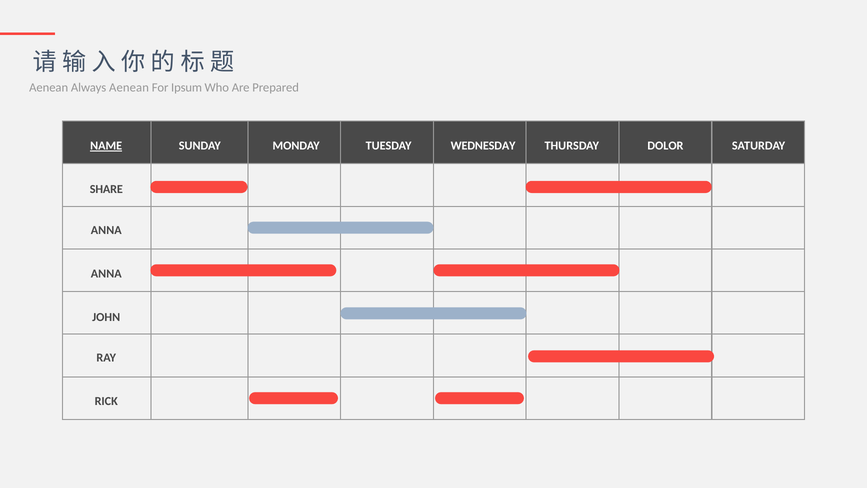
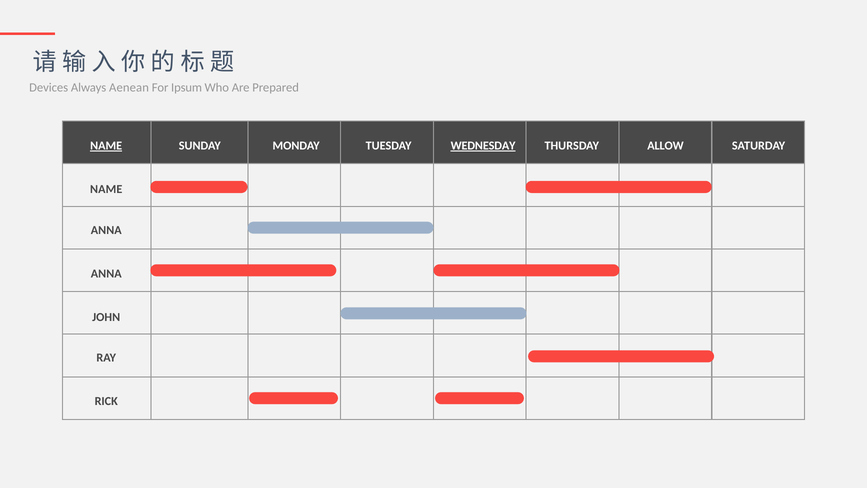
Aenean at (49, 88): Aenean -> Devices
WEDNESDAY underline: none -> present
DOLOR: DOLOR -> ALLOW
SHARE at (106, 189): SHARE -> NAME
